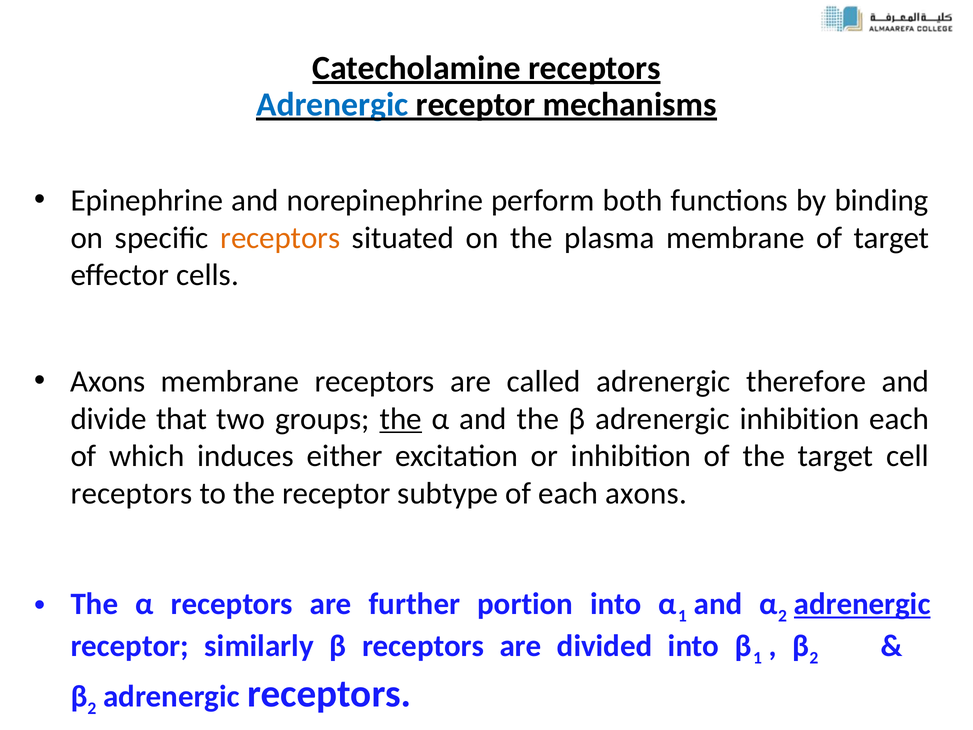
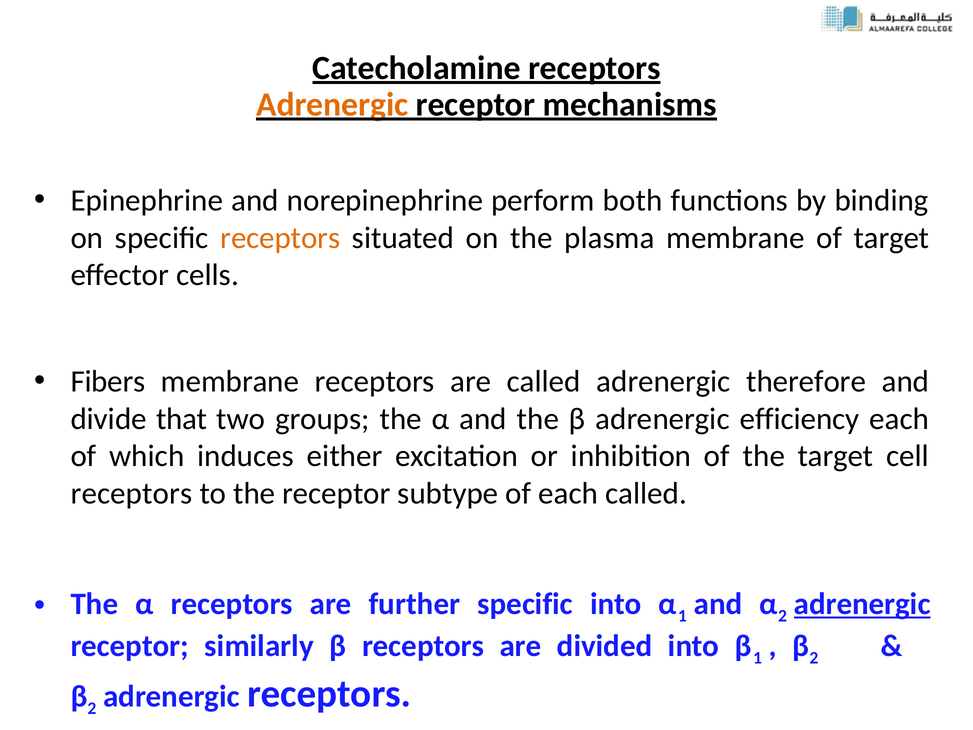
Adrenergic at (332, 104) colour: blue -> orange
Axons at (108, 382): Axons -> Fibers
the at (401, 419) underline: present -> none
adrenergic inhibition: inhibition -> efficiency
each axons: axons -> called
further portion: portion -> specific
